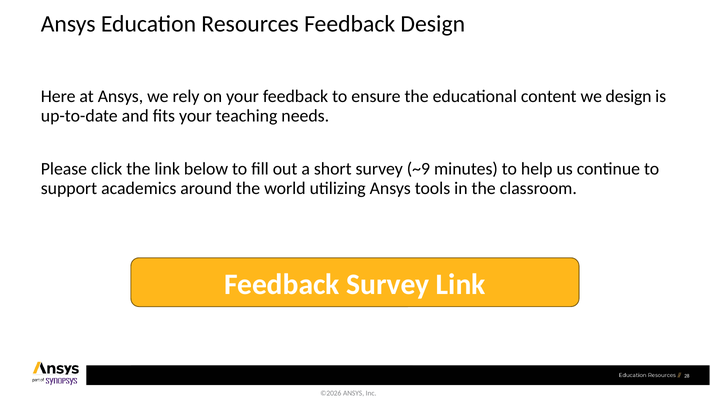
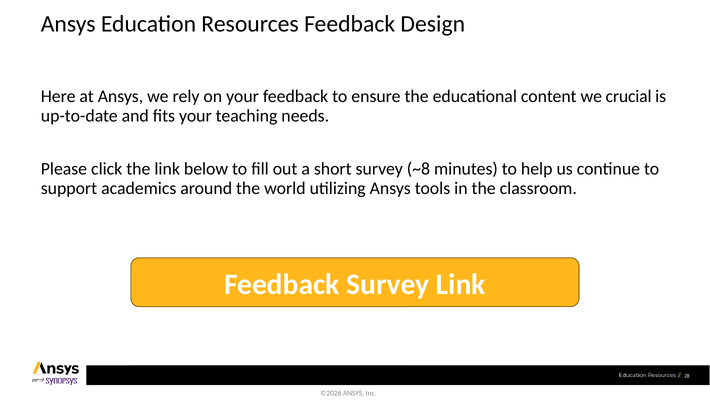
we design: design -> crucial
~9: ~9 -> ~8
